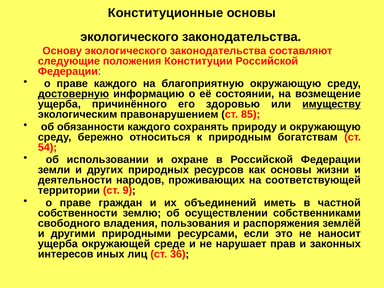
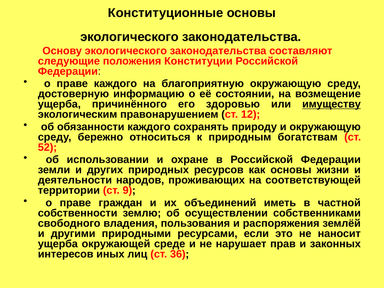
достоверную underline: present -> none
85: 85 -> 12
54: 54 -> 52
